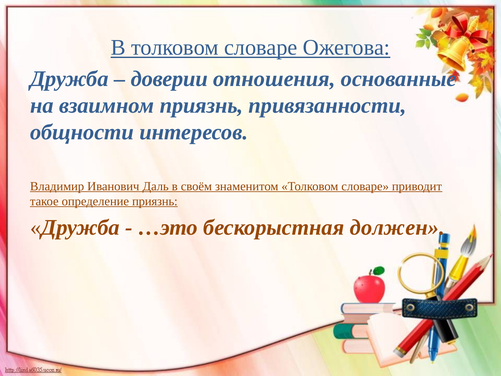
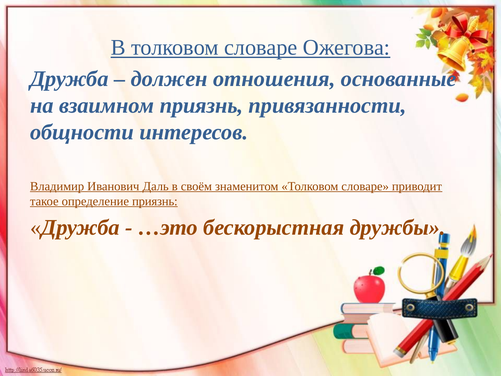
доверии: доверии -> должен
должен: должен -> дружбы
